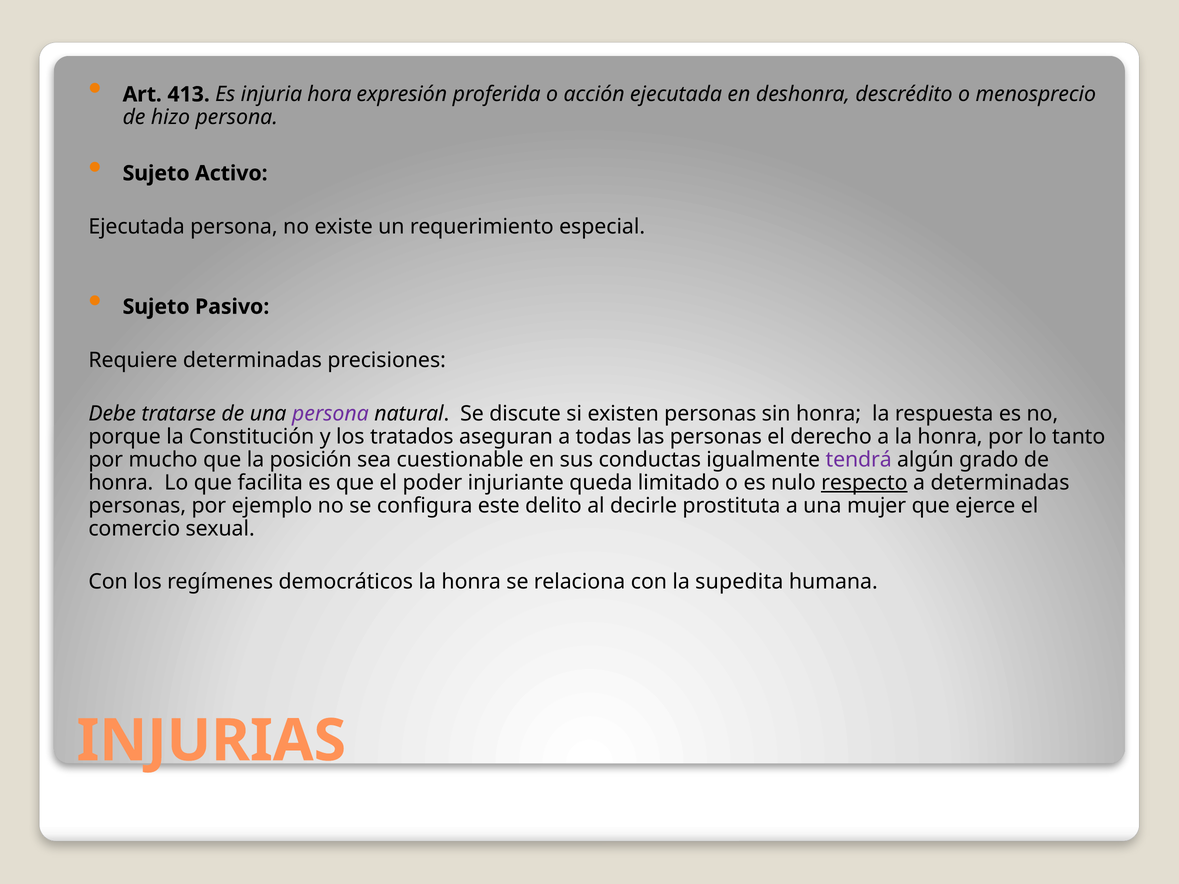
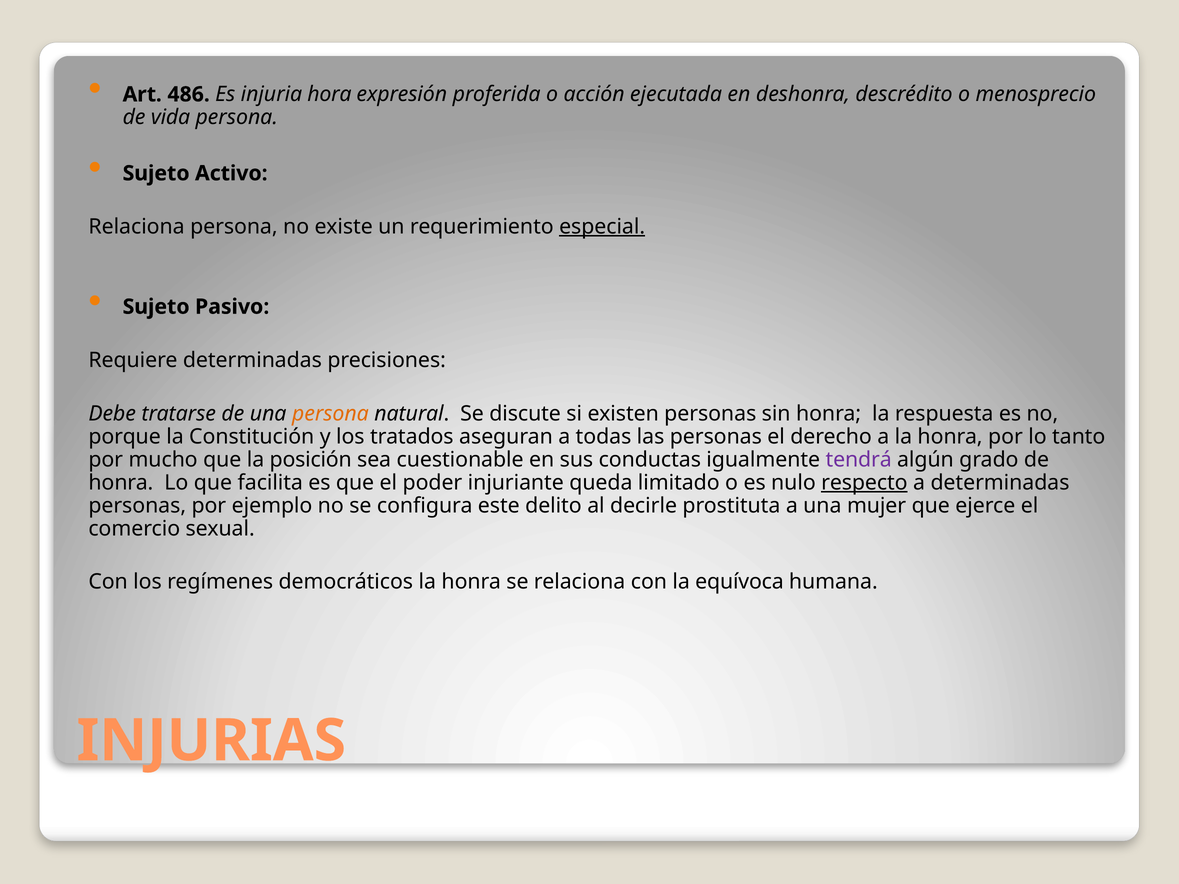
413: 413 -> 486
hizo: hizo -> vida
Ejecutada at (137, 227): Ejecutada -> Relaciona
especial underline: none -> present
persona at (330, 414) colour: purple -> orange
supedita: supedita -> equívoca
